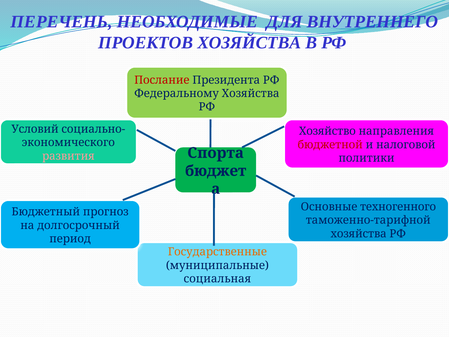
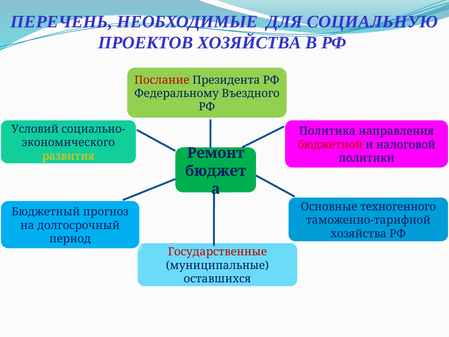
ВНУТРЕННЕГО: ВНУТРЕННЕГО -> СОЦИАЛЬНУЮ
Федеральному Хозяйства: Хозяйства -> Въездного
Хозяйство: Хозяйство -> Политика
Спорта: Спорта -> Ремонт
развития colour: pink -> yellow
Государственные colour: orange -> red
социальная: социальная -> оставшихся
